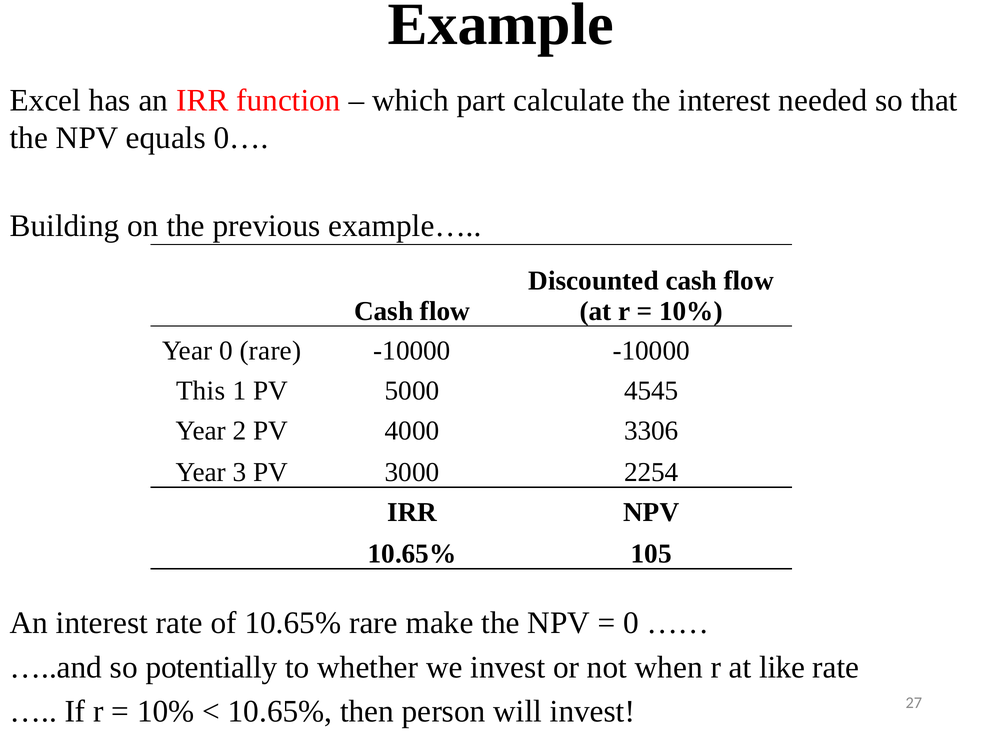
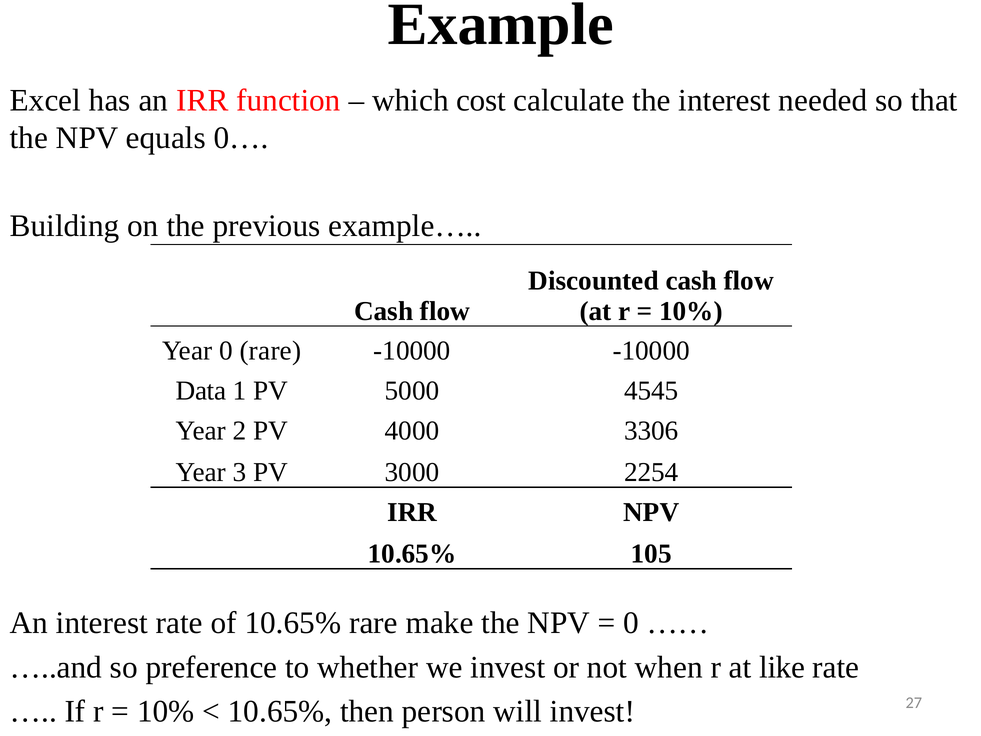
part: part -> cost
This: This -> Data
potentially: potentially -> preference
